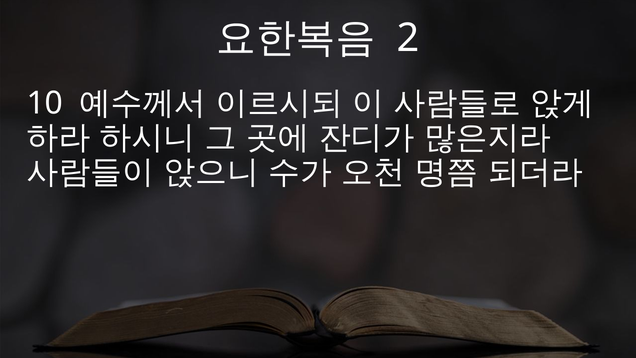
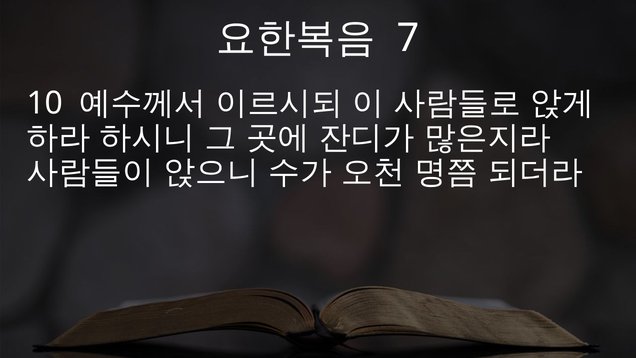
2: 2 -> 7
